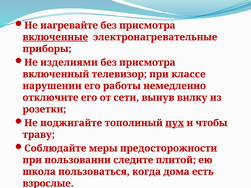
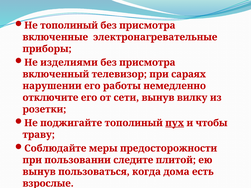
Не нагревайте: нагревайте -> тополиный
включенные underline: present -> none
классе: классе -> сараях
школа at (39, 172): школа -> вынув
